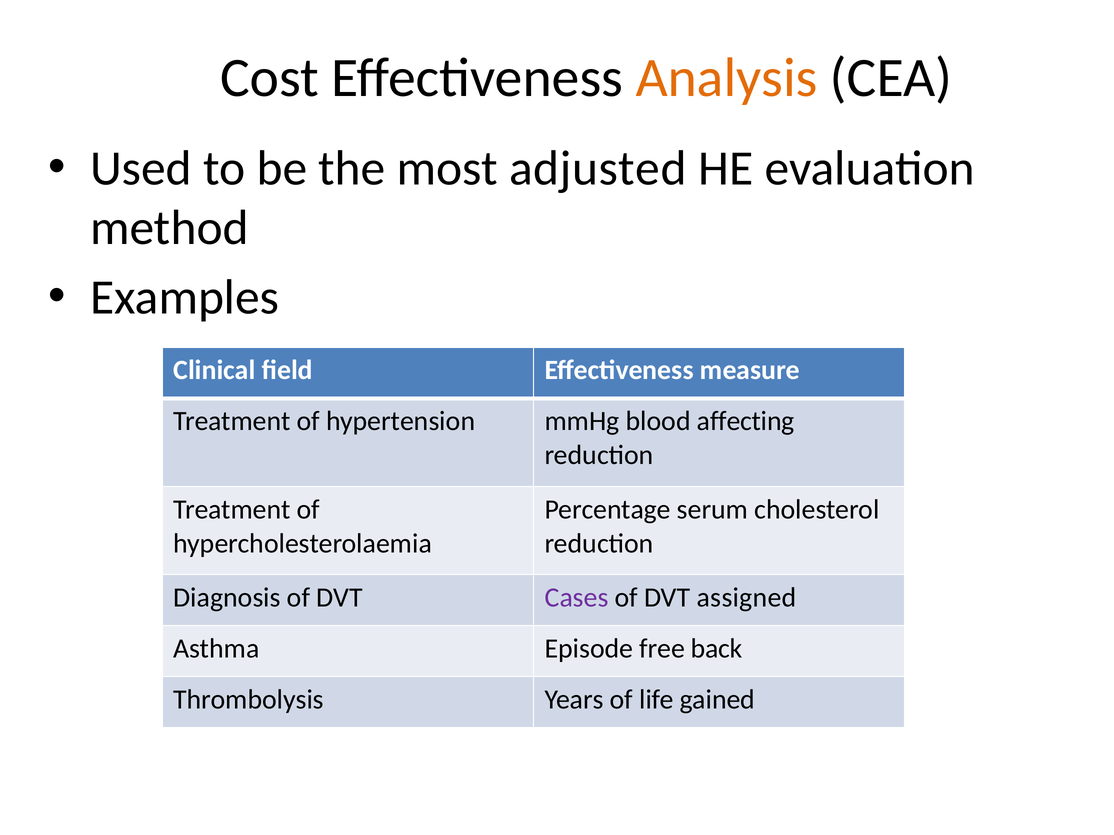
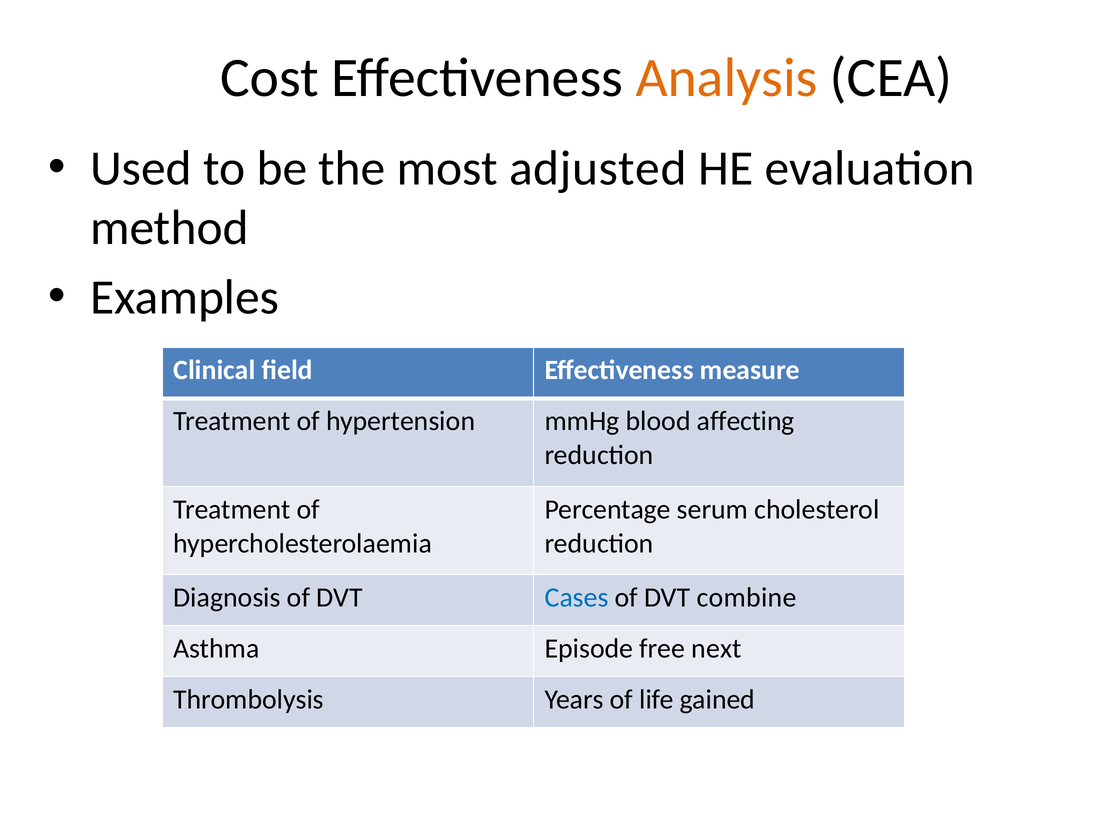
Cases colour: purple -> blue
assigned: assigned -> combine
back: back -> next
